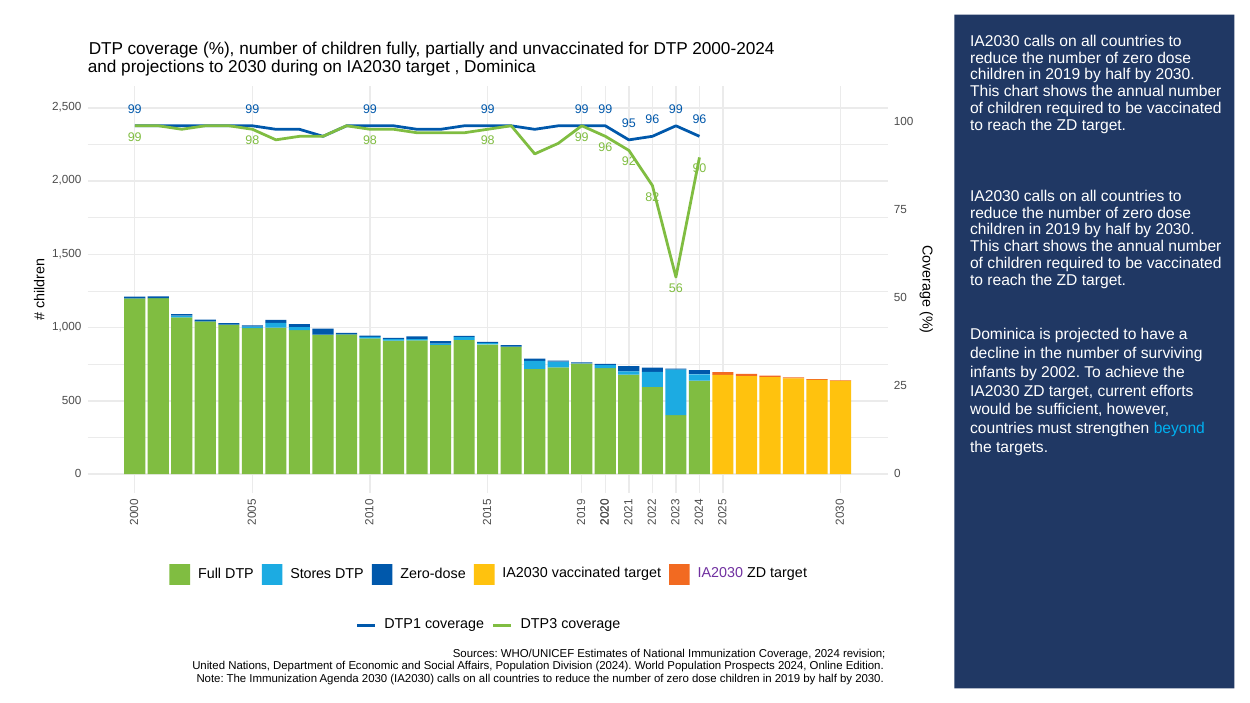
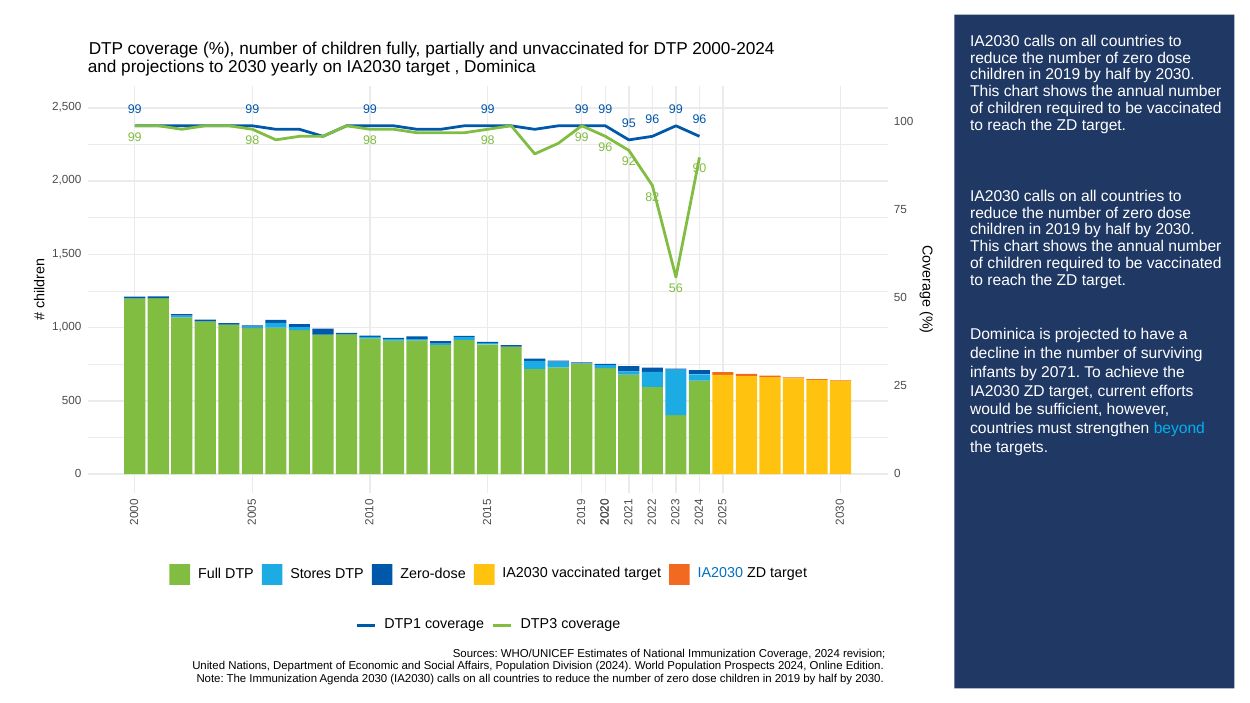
during: during -> yearly
2002: 2002 -> 2071
IA2030 at (720, 573) colour: purple -> blue
